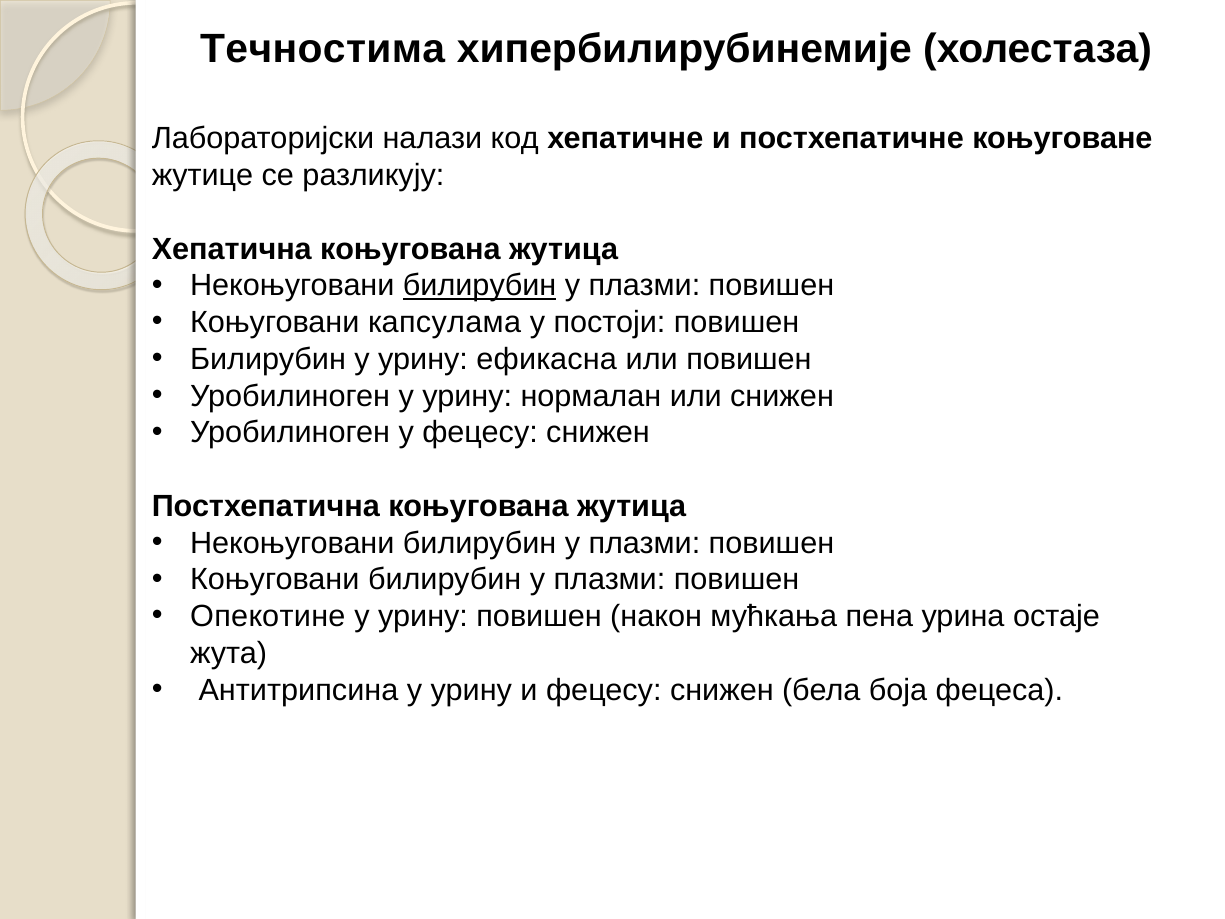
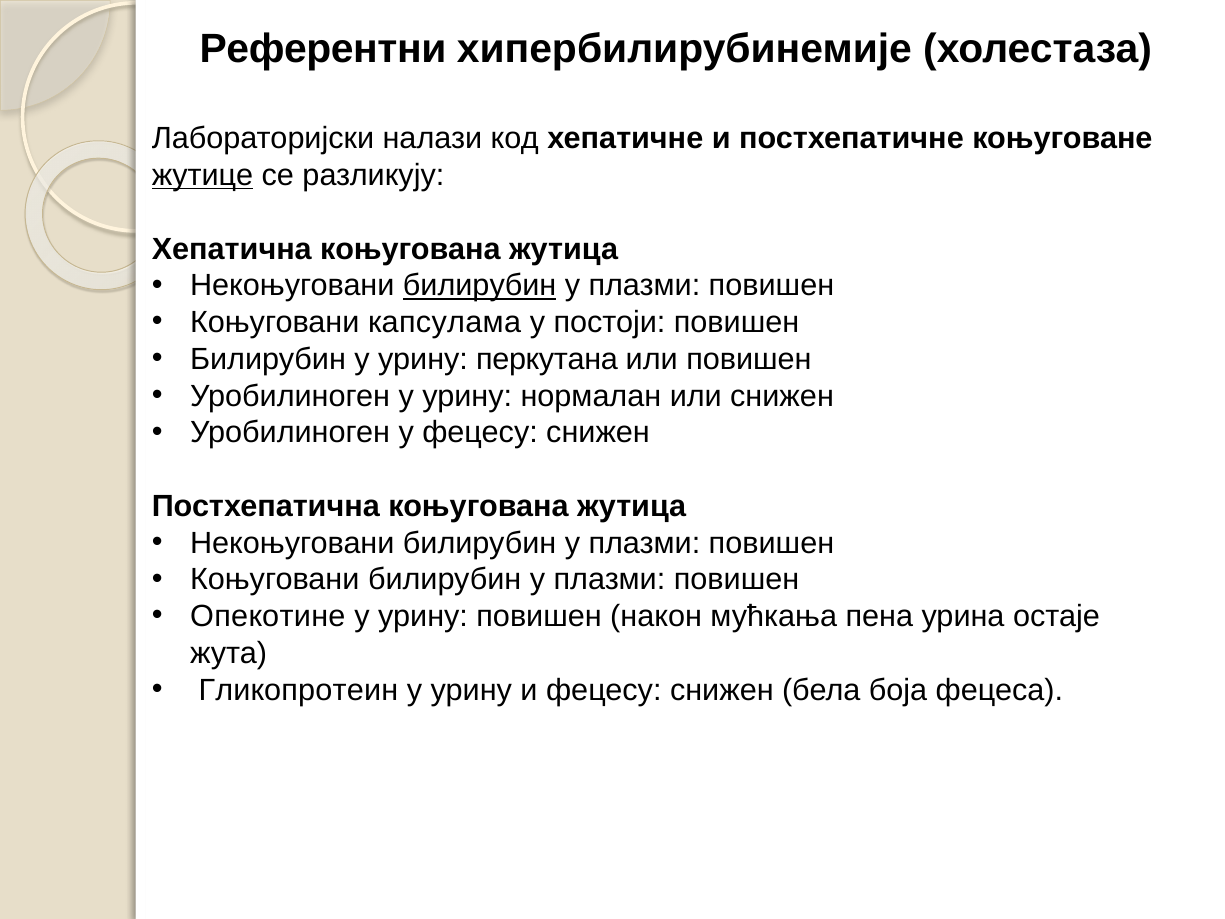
Течностима: Течностима -> Референтни
жутице underline: none -> present
ефикасна: ефикасна -> перкутана
Антитрипсина: Антитрипсина -> Гликопротеин
